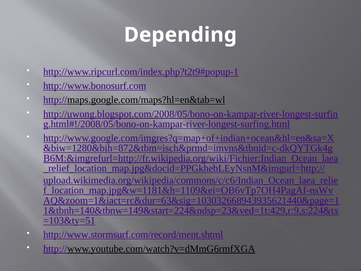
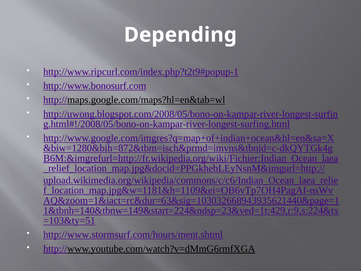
http://www.stormsurf.com/record/ment.shtml: http://www.stormsurf.com/record/ment.shtml -> http://www.stormsurf.com/hours/ment.shtml
